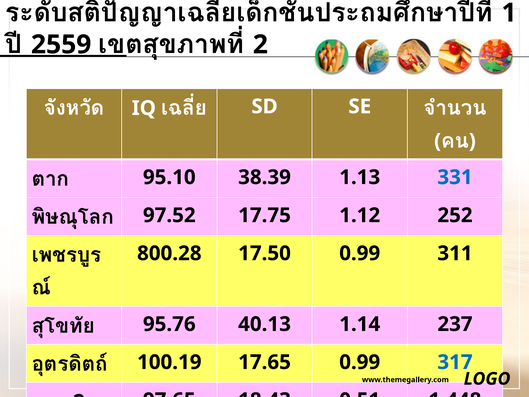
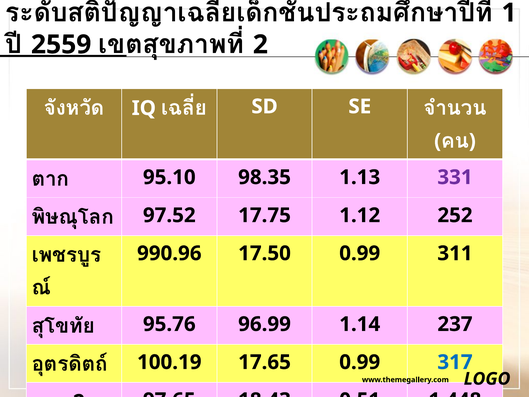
38.39: 38.39 -> 98.35
331 colour: blue -> purple
800.28: 800.28 -> 990.96
40.13: 40.13 -> 96.99
